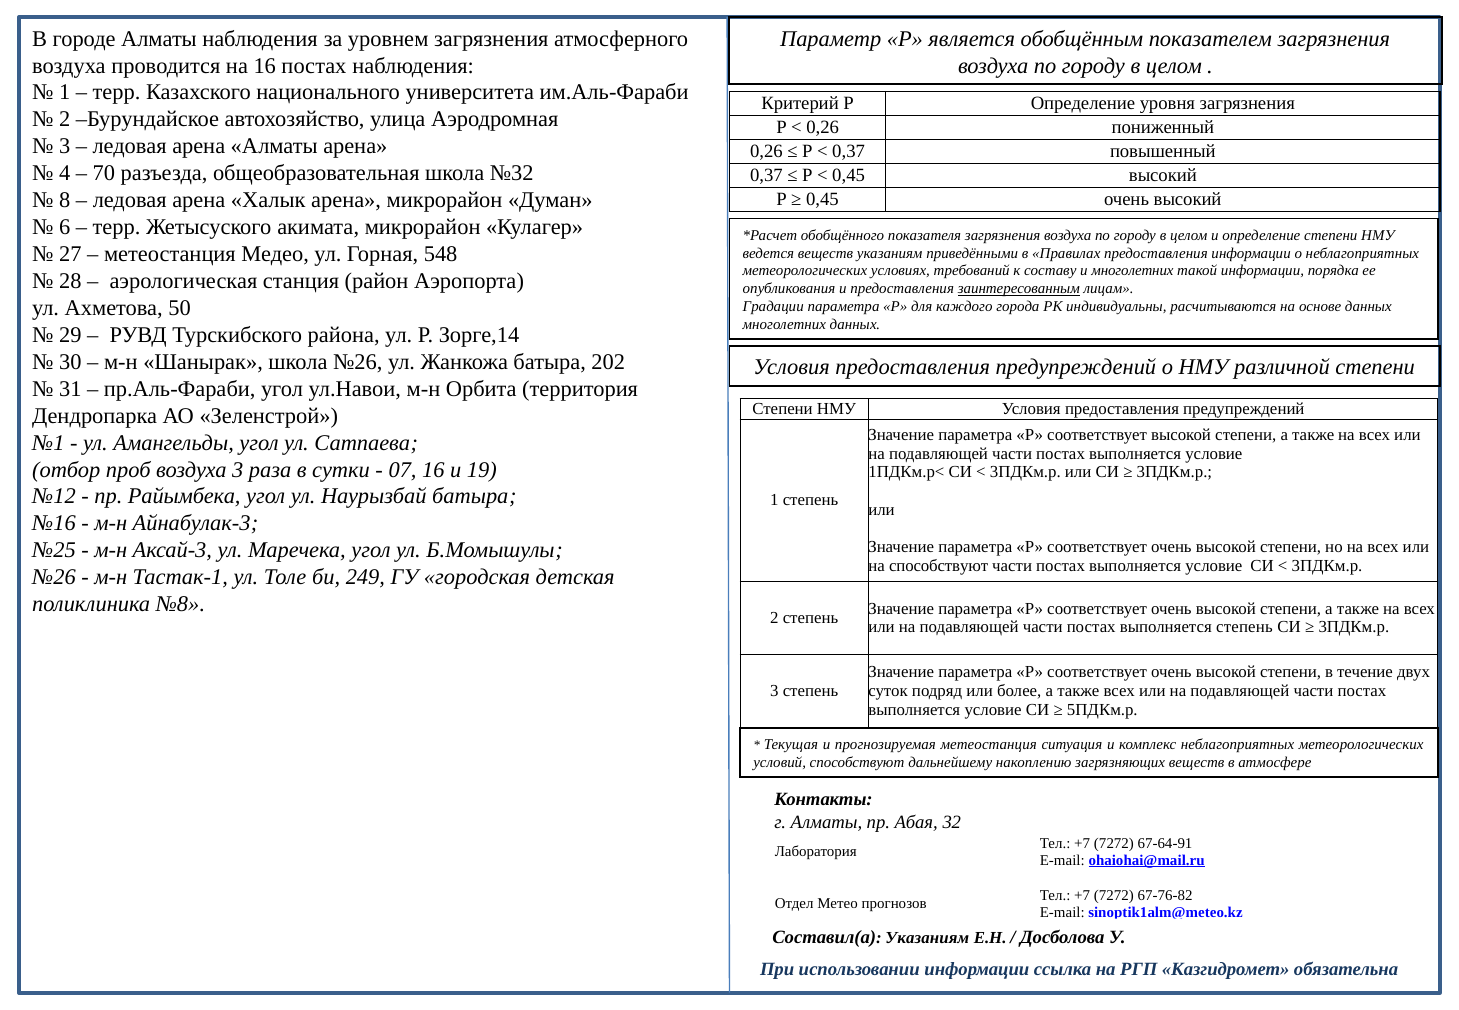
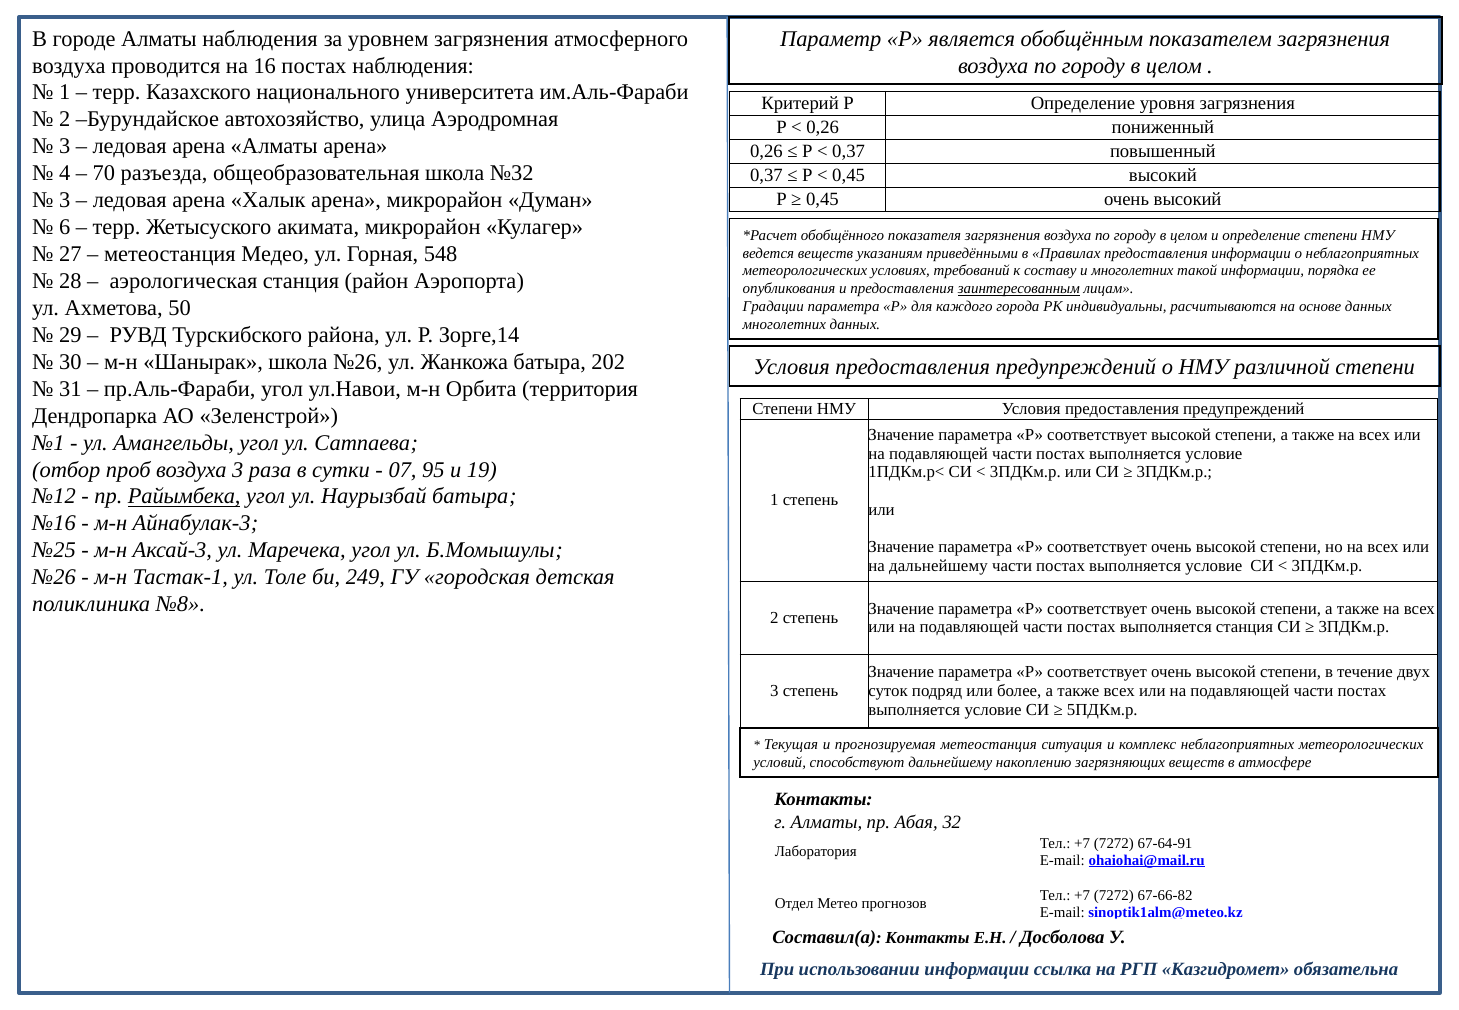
8 at (65, 200): 8 -> 3
07 16: 16 -> 95
Райымбека underline: none -> present
на способствуют: способствуют -> дальнейшему
выполняется степень: степень -> станция
67-76-82: 67-76-82 -> 67-66-82
Составил(а Указаниям: Указаниям -> Контакты
